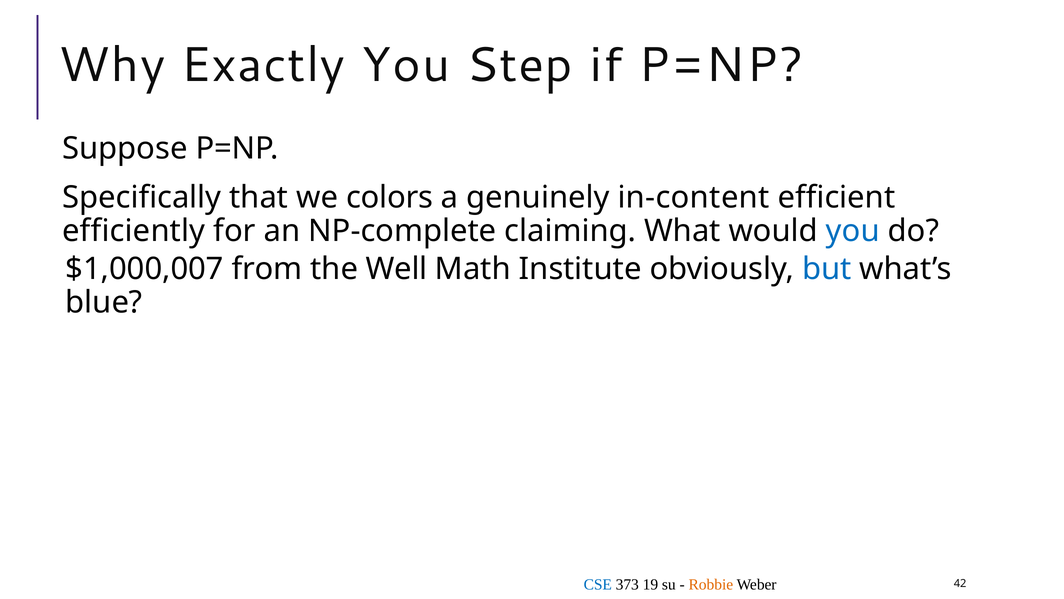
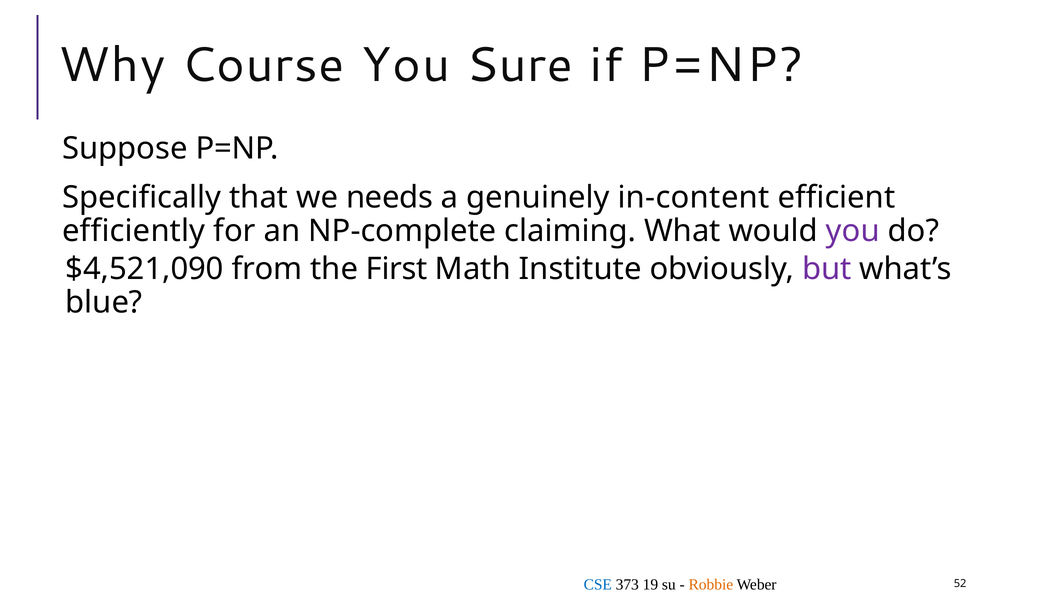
Exactly: Exactly -> Course
Step: Step -> Sure
colors: colors -> needs
you at (853, 231) colour: blue -> purple
$1,000,007: $1,000,007 -> $4,521,090
Well: Well -> First
but colour: blue -> purple
42: 42 -> 52
